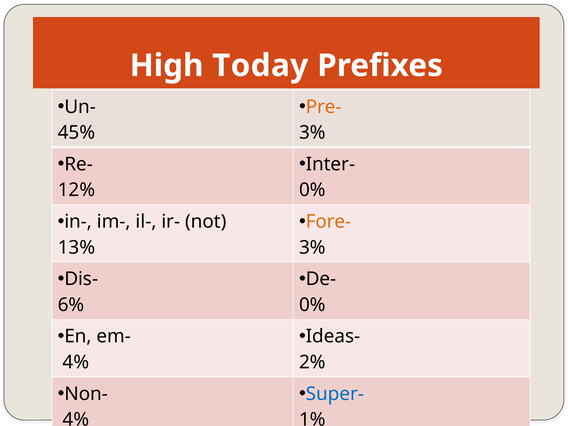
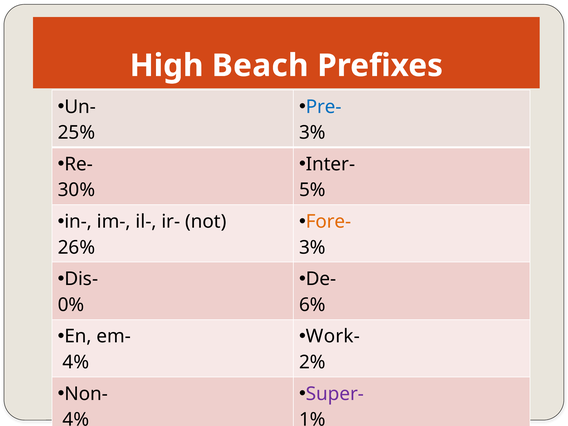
Today: Today -> Beach
Pre- colour: orange -> blue
45%: 45% -> 25%
12%: 12% -> 30%
0% at (312, 190): 0% -> 5%
13%: 13% -> 26%
6%: 6% -> 0%
0% at (312, 305): 0% -> 6%
Ideas-: Ideas- -> Work-
Super- colour: blue -> purple
